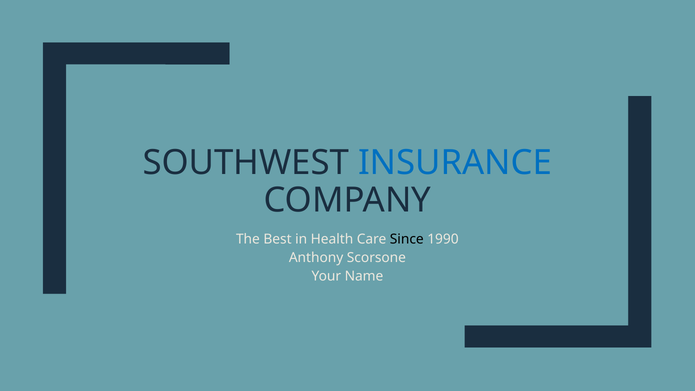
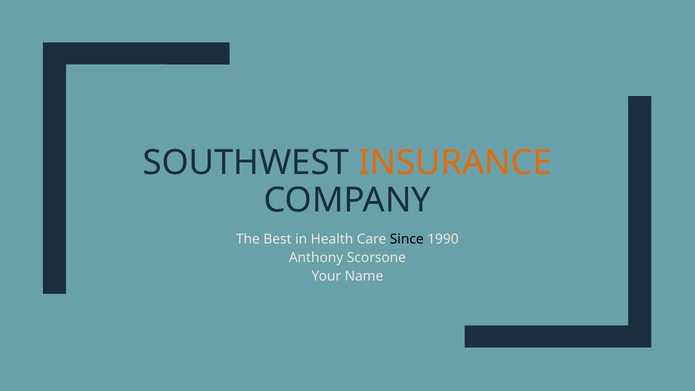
INSURANCE colour: blue -> orange
